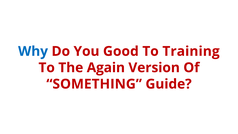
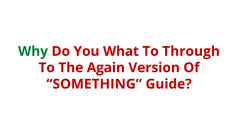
Why colour: blue -> green
Good: Good -> What
Training: Training -> Through
